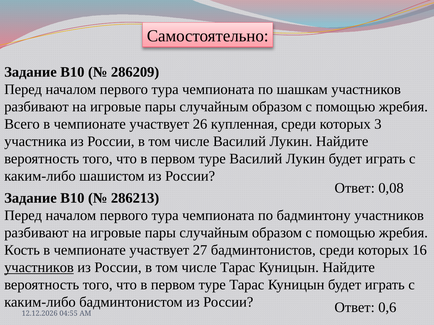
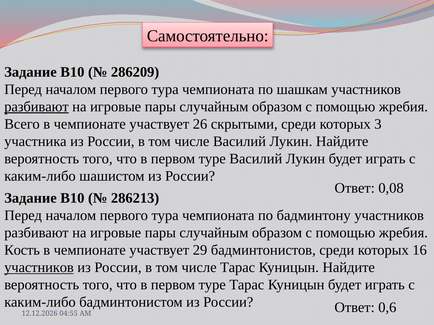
разбивают at (36, 107) underline: none -> present
купленная: купленная -> скрытыми
27: 27 -> 29
